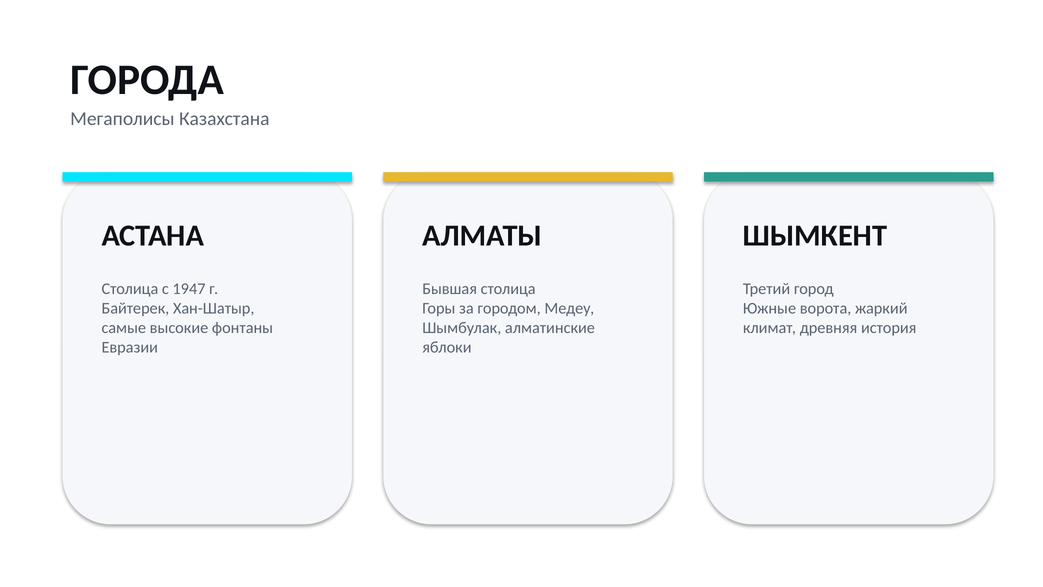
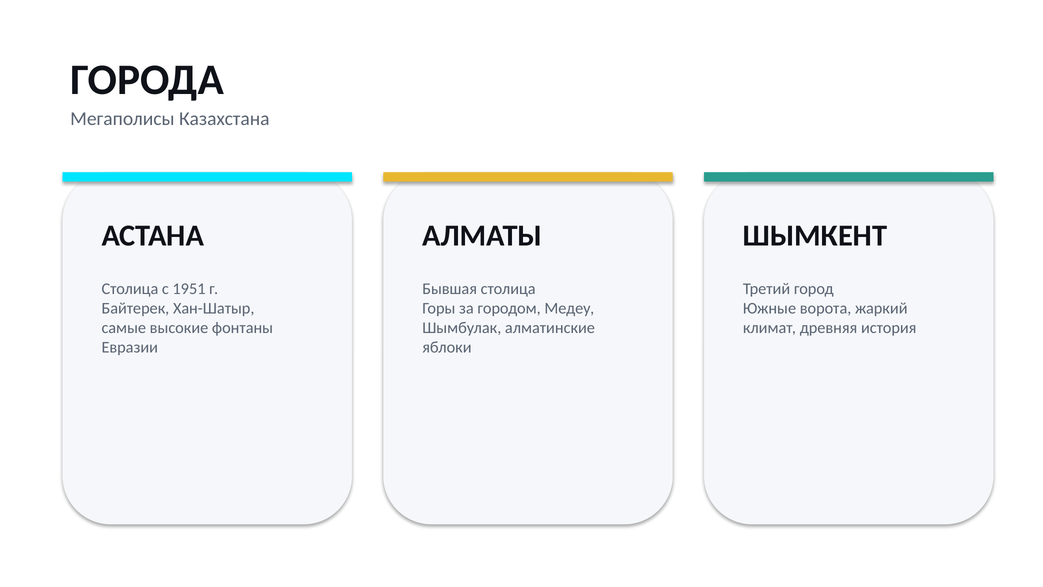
1947: 1947 -> 1951
